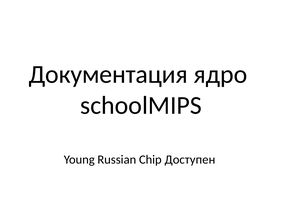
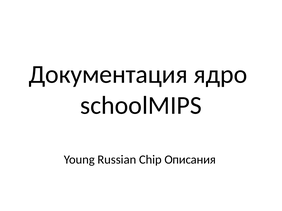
Доступен: Доступен -> Описания
